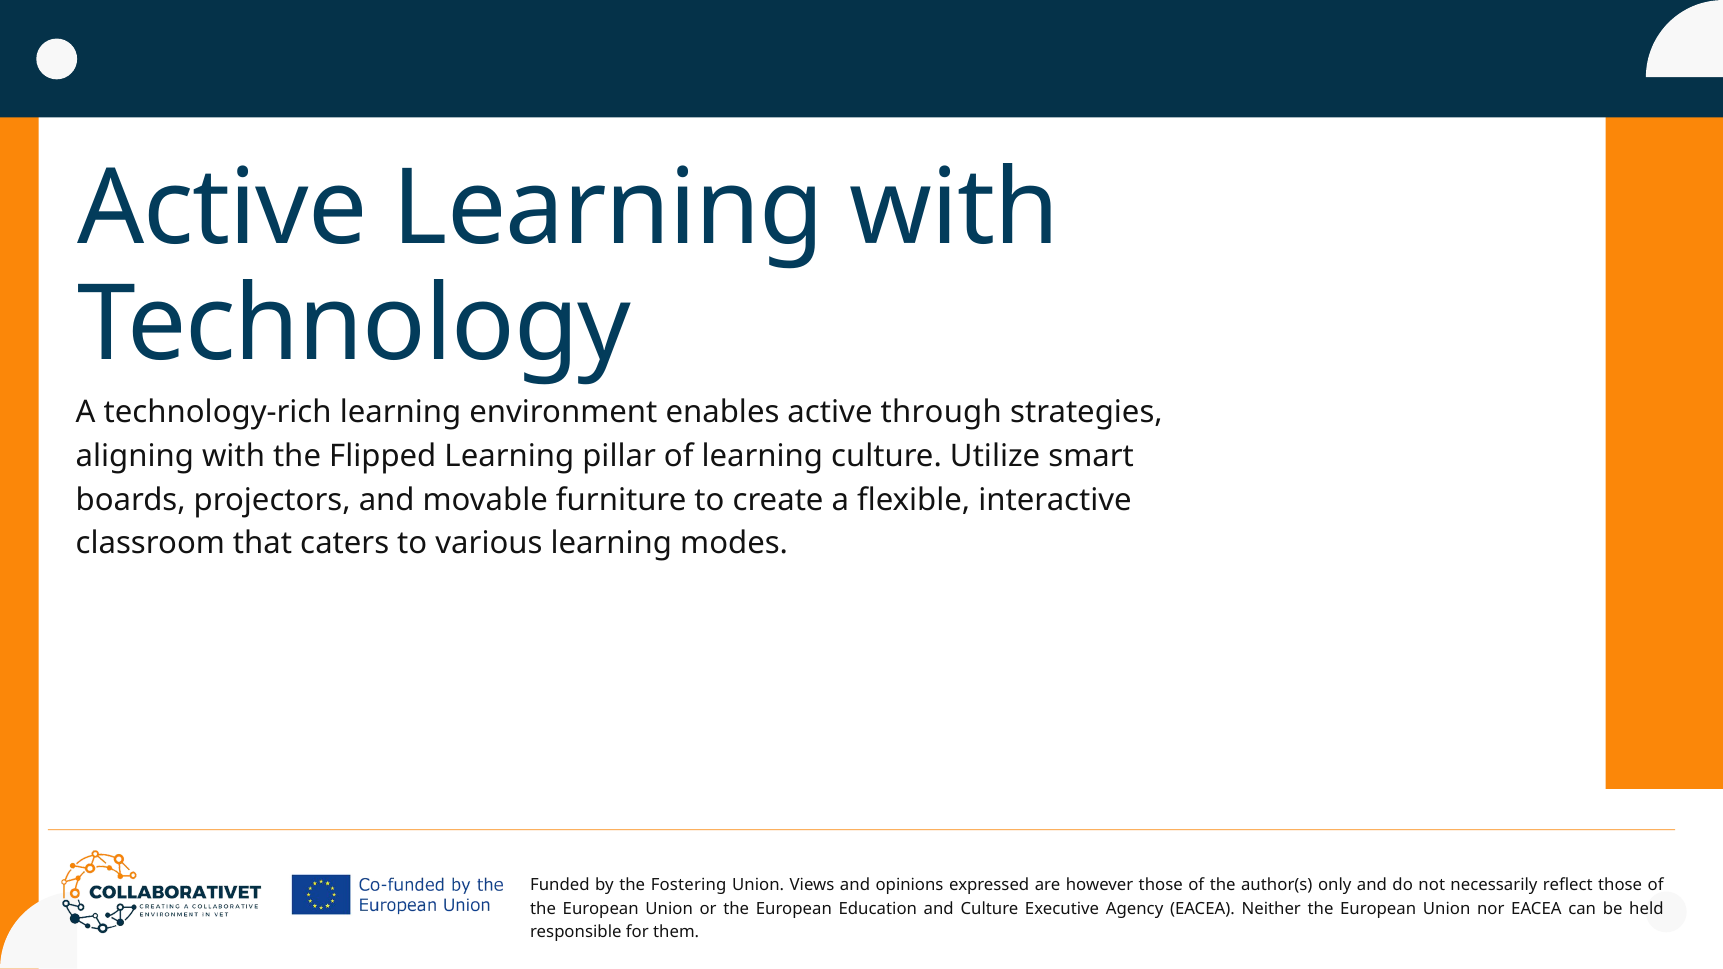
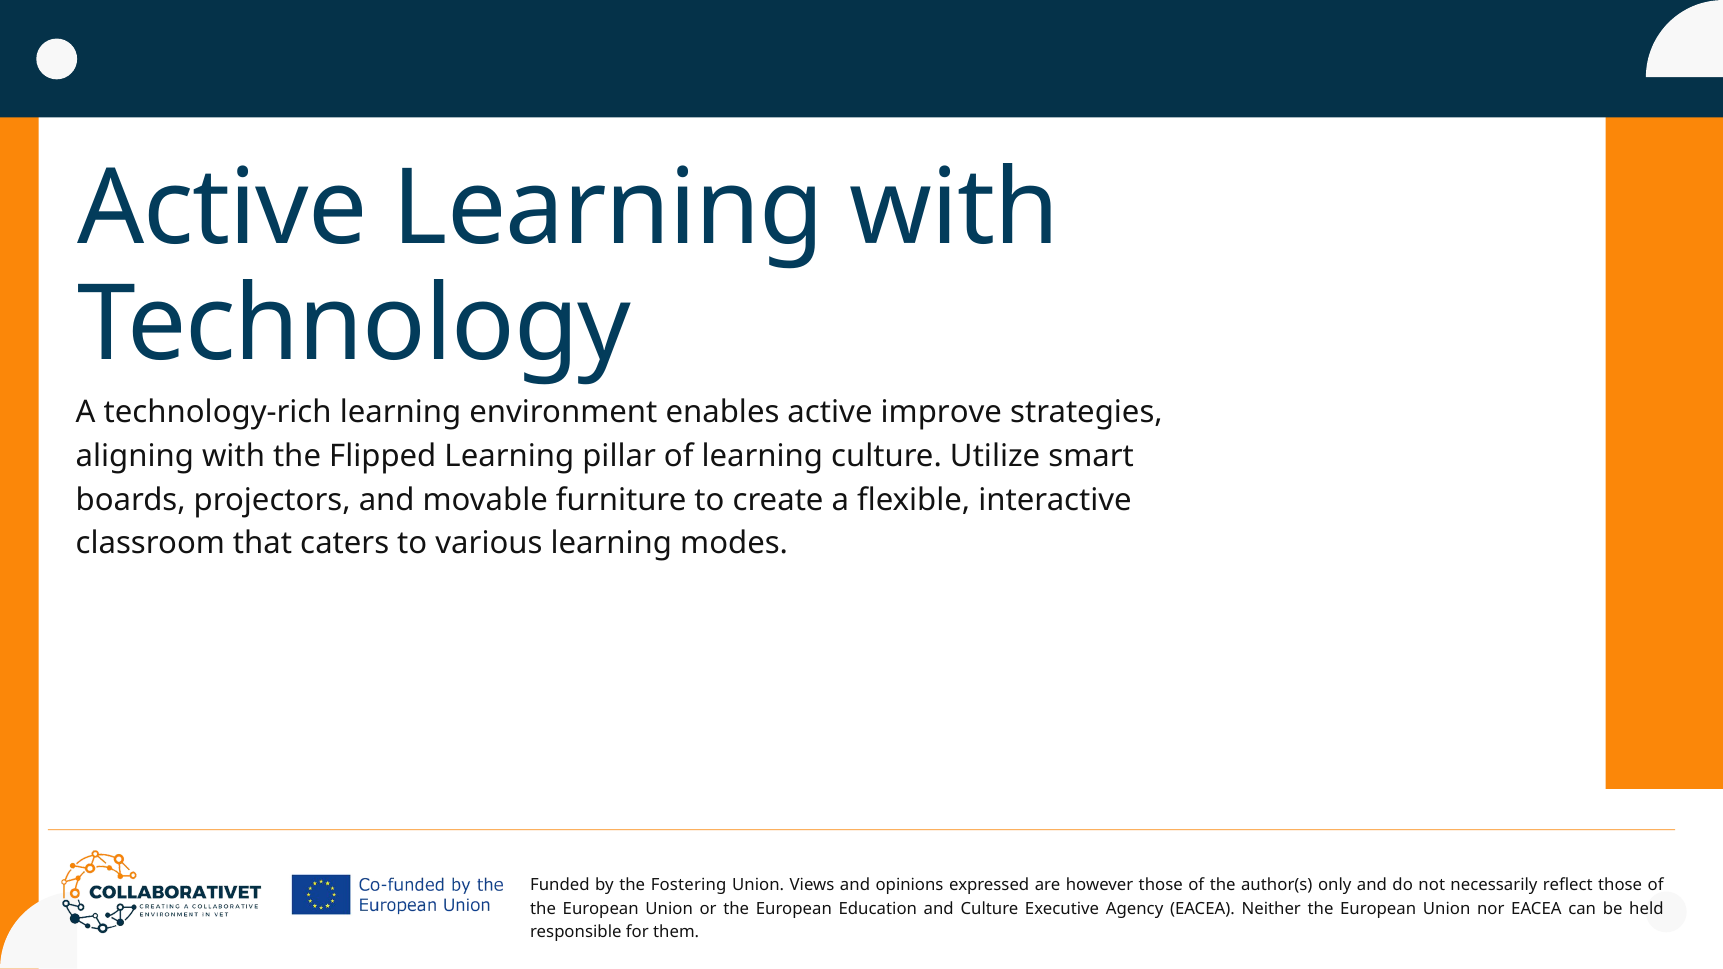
through: through -> improve
